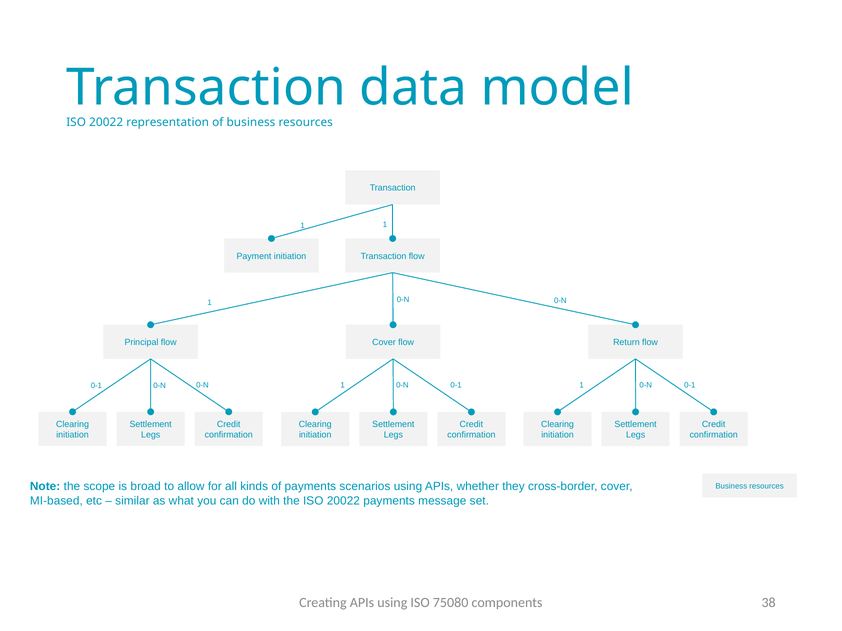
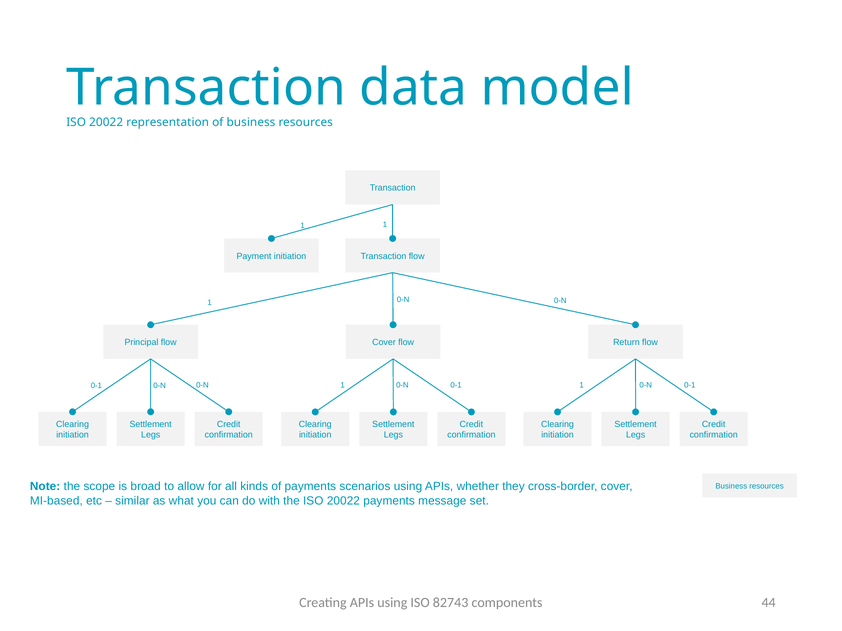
75080: 75080 -> 82743
38: 38 -> 44
